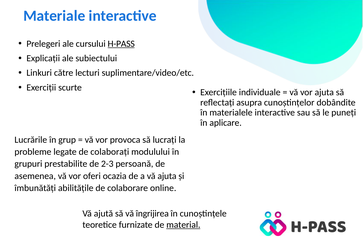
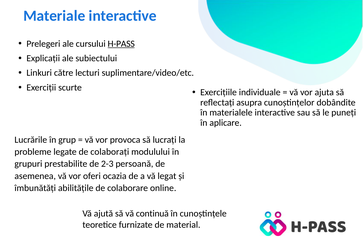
vă ajuta: ajuta -> legat
îngrijirea: îngrijirea -> continuă
material underline: present -> none
